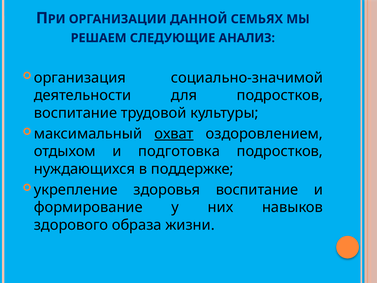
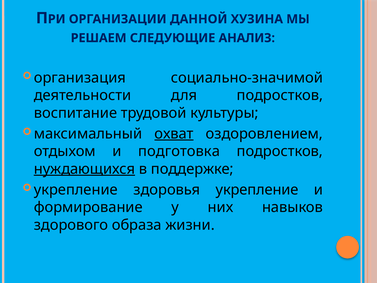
СЕМЬЯХ: СЕМЬЯХ -> ХУЗИНА
нуждающихся underline: none -> present
здоровья воспитание: воспитание -> укрепление
